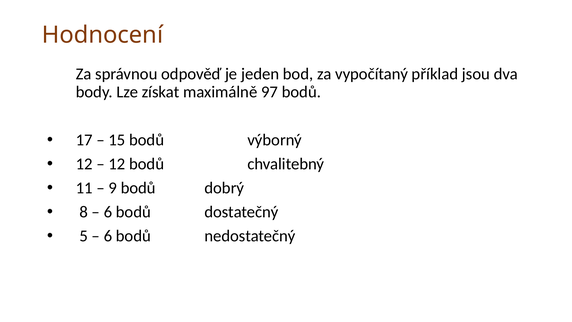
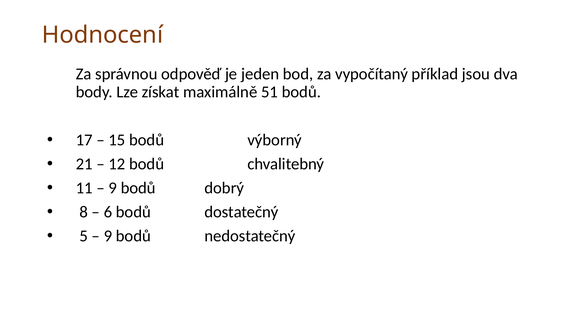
97: 97 -> 51
12 at (84, 164): 12 -> 21
6 at (108, 236): 6 -> 9
